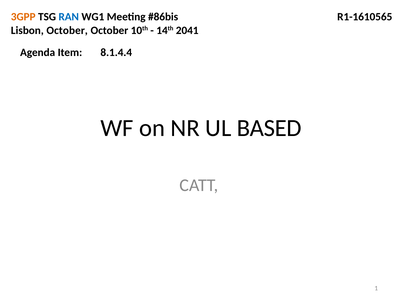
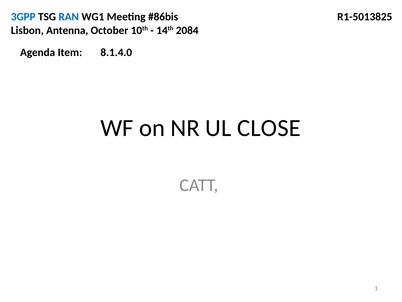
3GPP colour: orange -> blue
R1-1610565: R1-1610565 -> R1-5013825
Lisbon October: October -> Antenna
2041: 2041 -> 2084
8.1.4.4: 8.1.4.4 -> 8.1.4.0
BASED: BASED -> CLOSE
